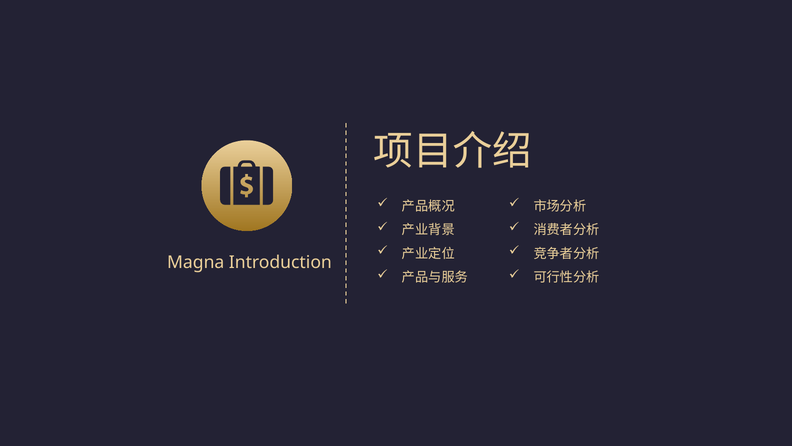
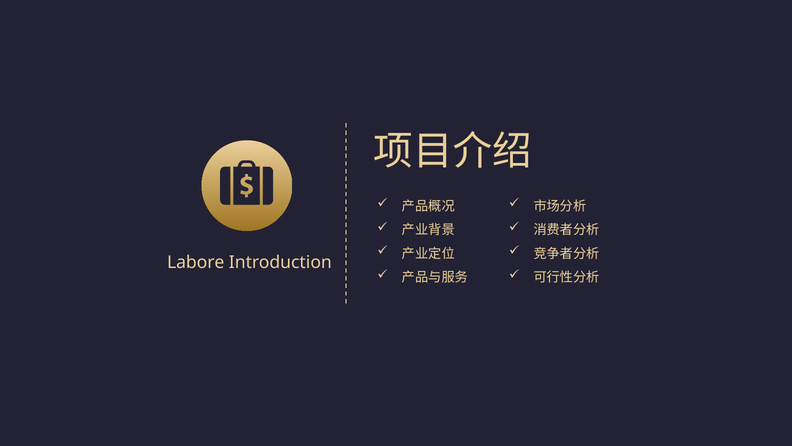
Magna: Magna -> Labore
